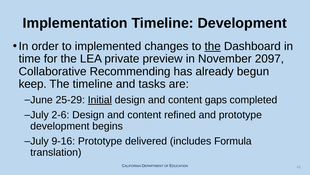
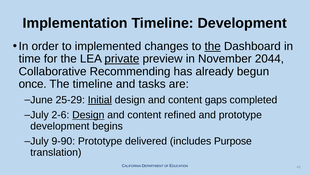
private underline: none -> present
2097: 2097 -> 2044
keep: keep -> once
Design at (88, 115) underline: none -> present
9-16: 9-16 -> 9-90
Formula: Formula -> Purpose
